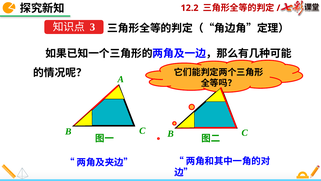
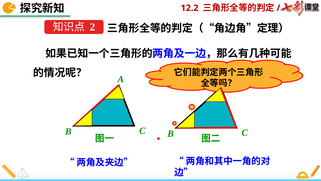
3: 3 -> 2
